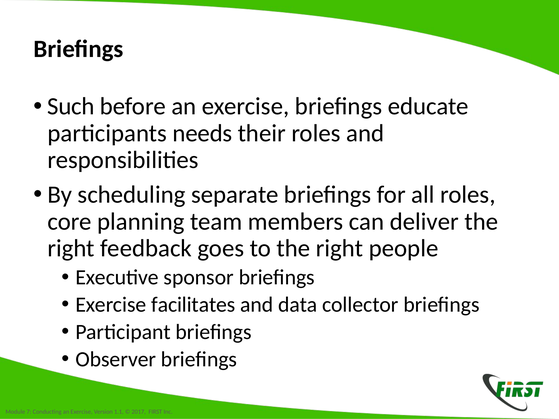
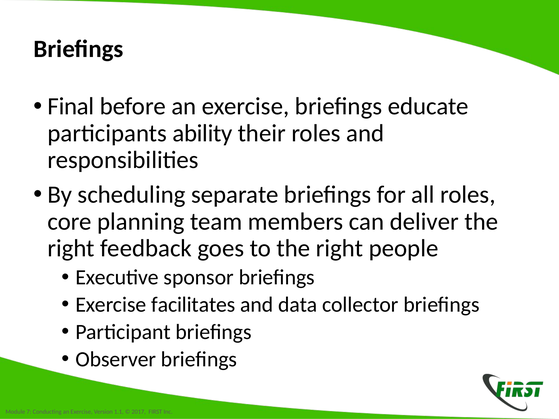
Such: Such -> Final
needs: needs -> ability
